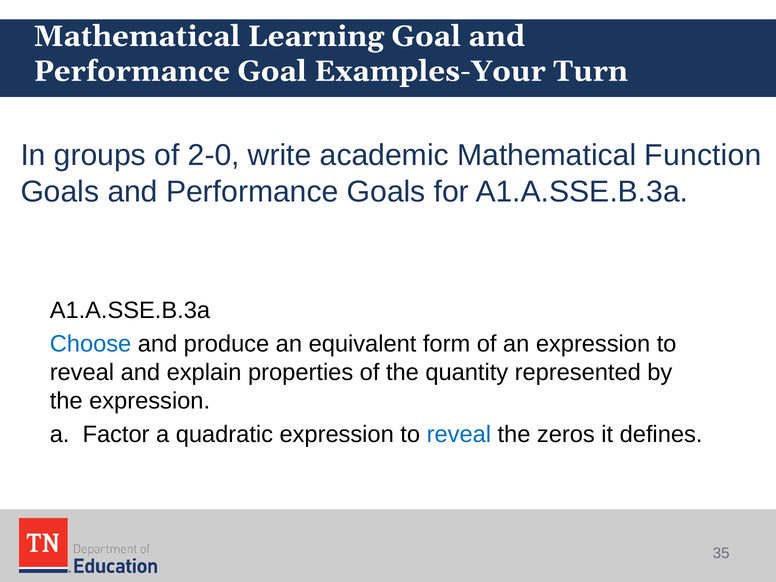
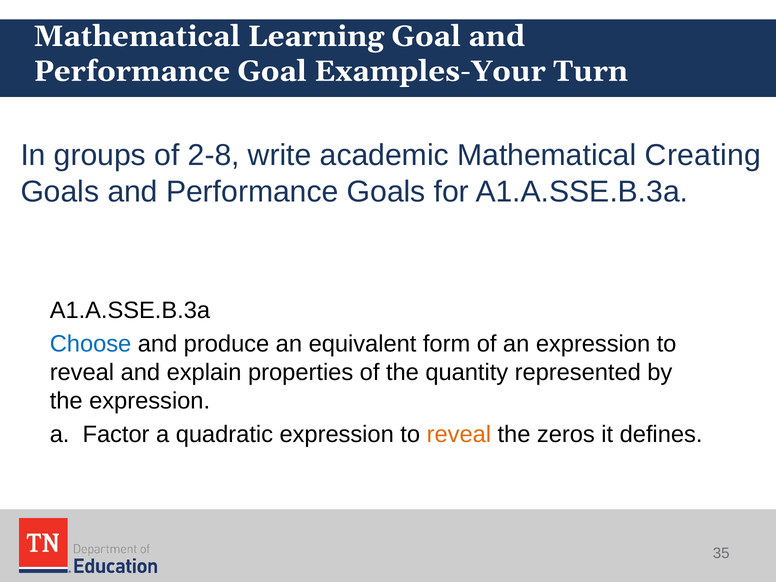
2-0: 2-0 -> 2-8
Function: Function -> Creating
reveal at (459, 434) colour: blue -> orange
